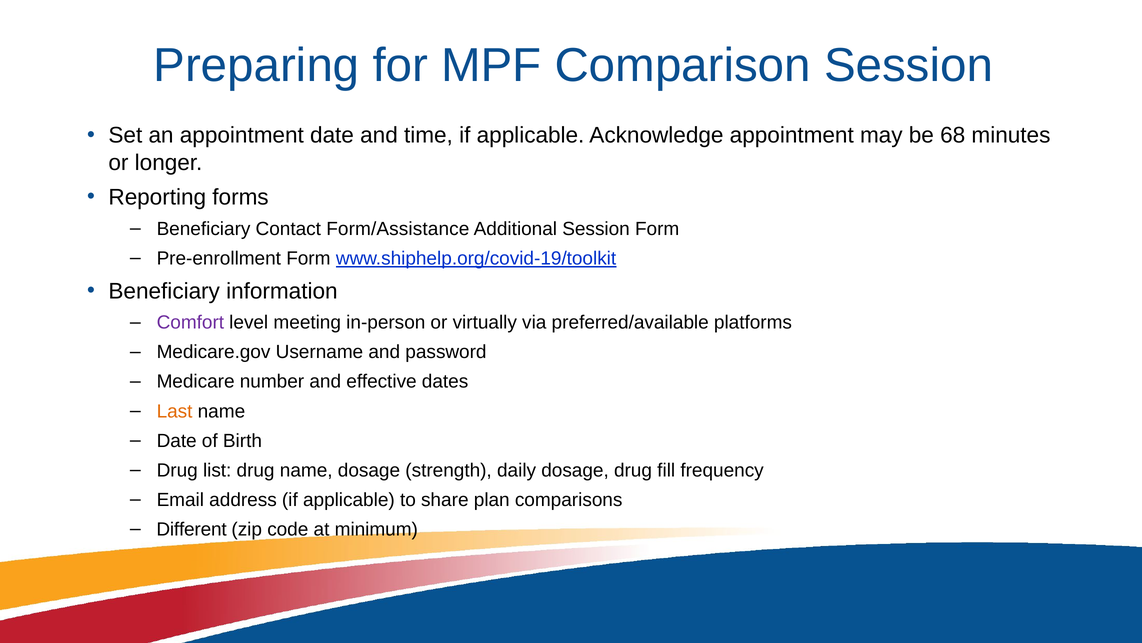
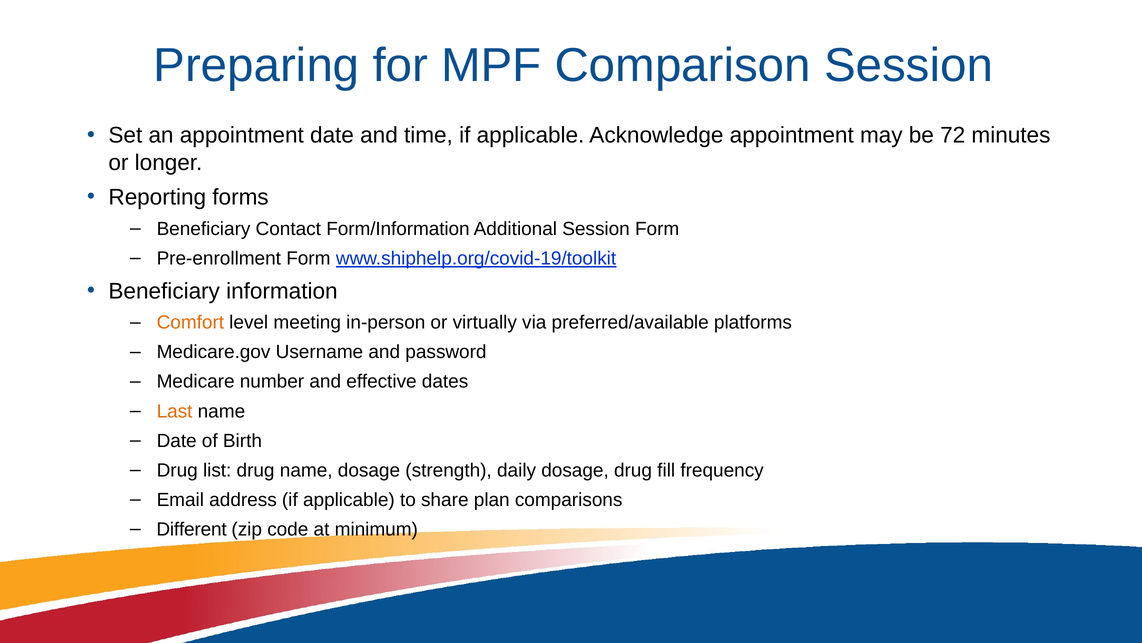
68: 68 -> 72
Form/Assistance: Form/Assistance -> Form/Information
Comfort colour: purple -> orange
